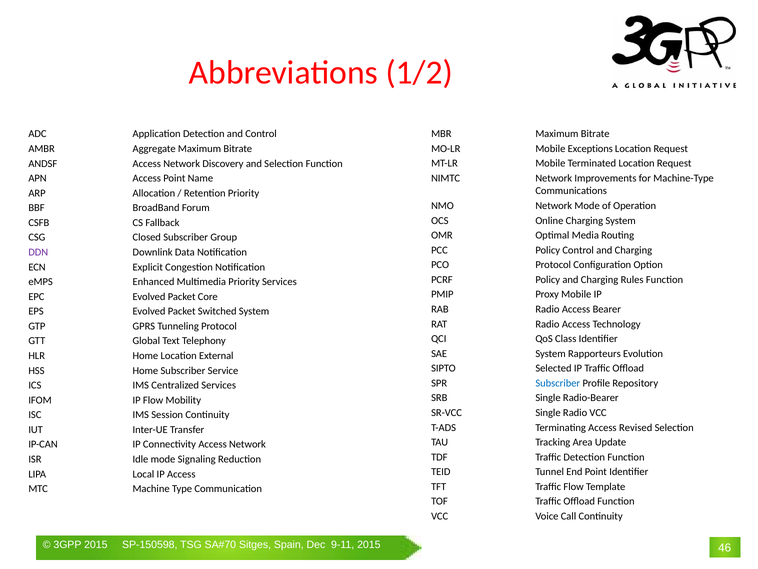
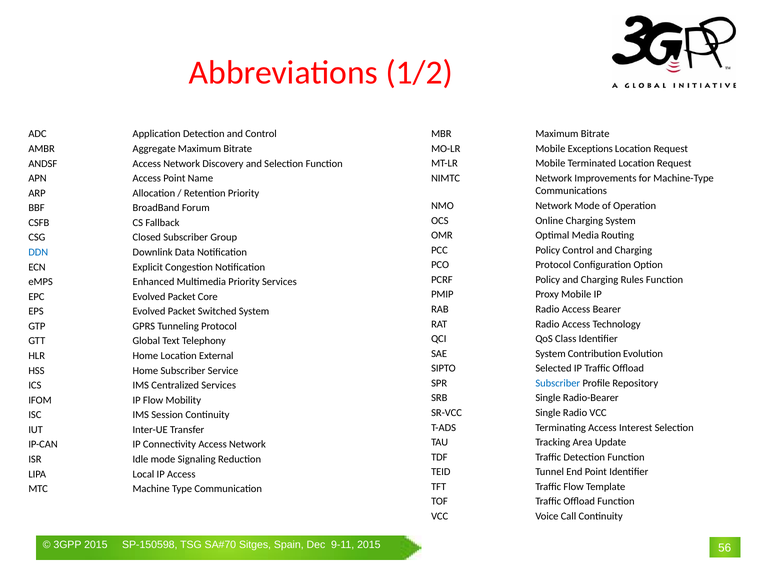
DDN colour: purple -> blue
Rapporteurs: Rapporteurs -> Contribution
Revised: Revised -> Interest
46: 46 -> 56
